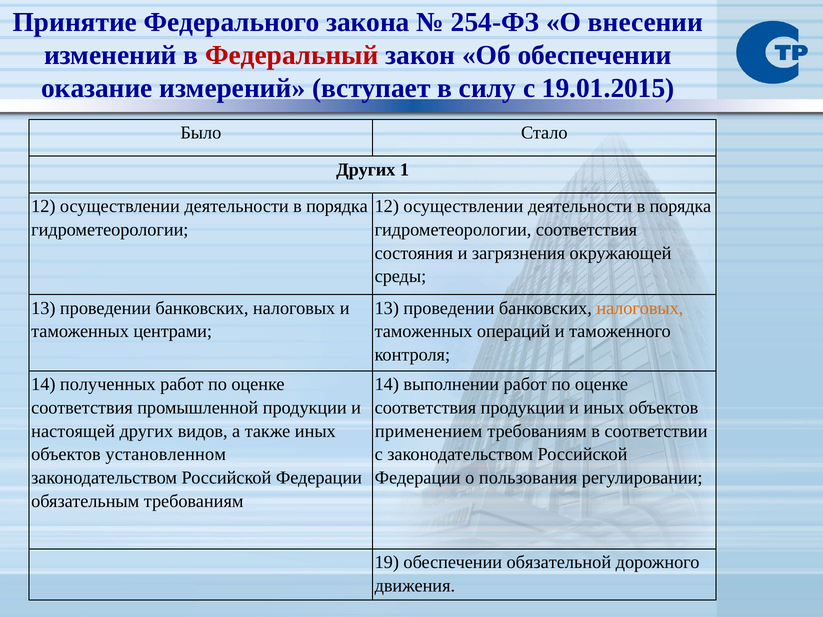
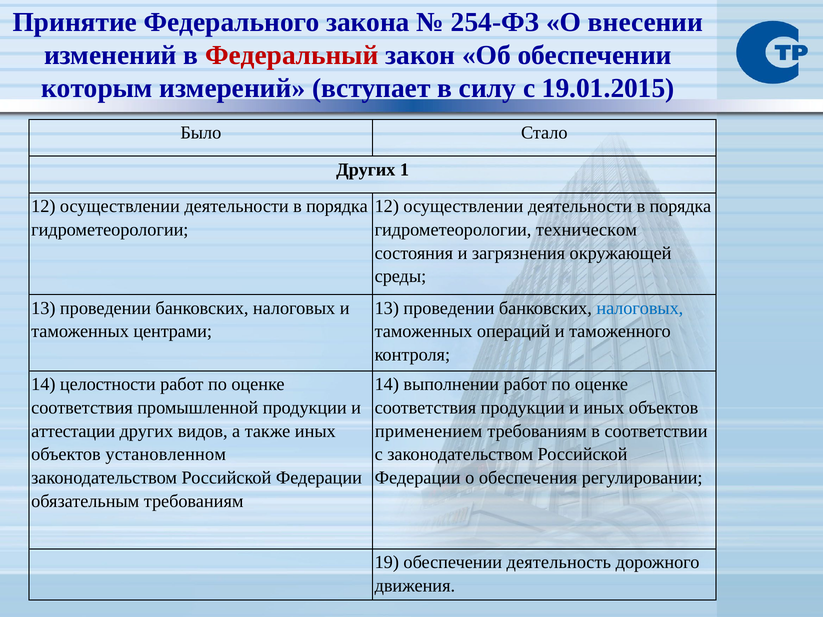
оказание: оказание -> которым
гидрометеорологии соответствия: соответствия -> техническом
налоговых at (640, 308) colour: orange -> blue
полученных: полученных -> целостности
настоящей: настоящей -> аттестации
пользования: пользования -> обеспечения
обязательной: обязательной -> деятельность
